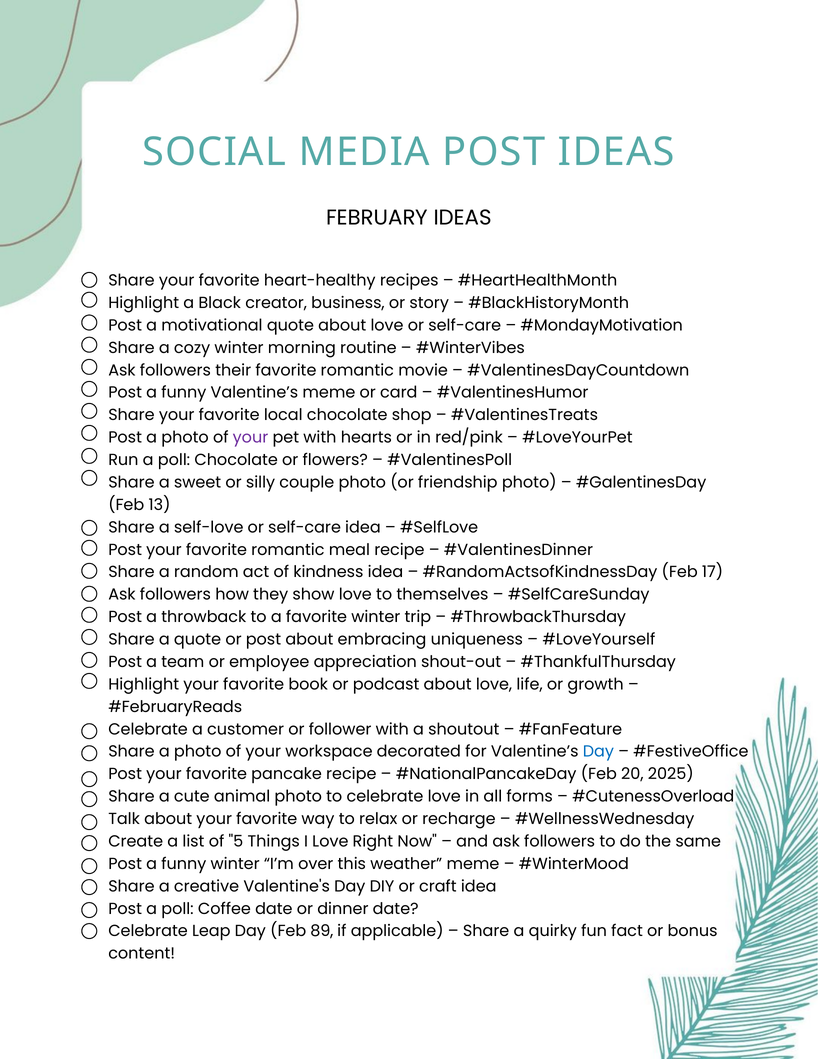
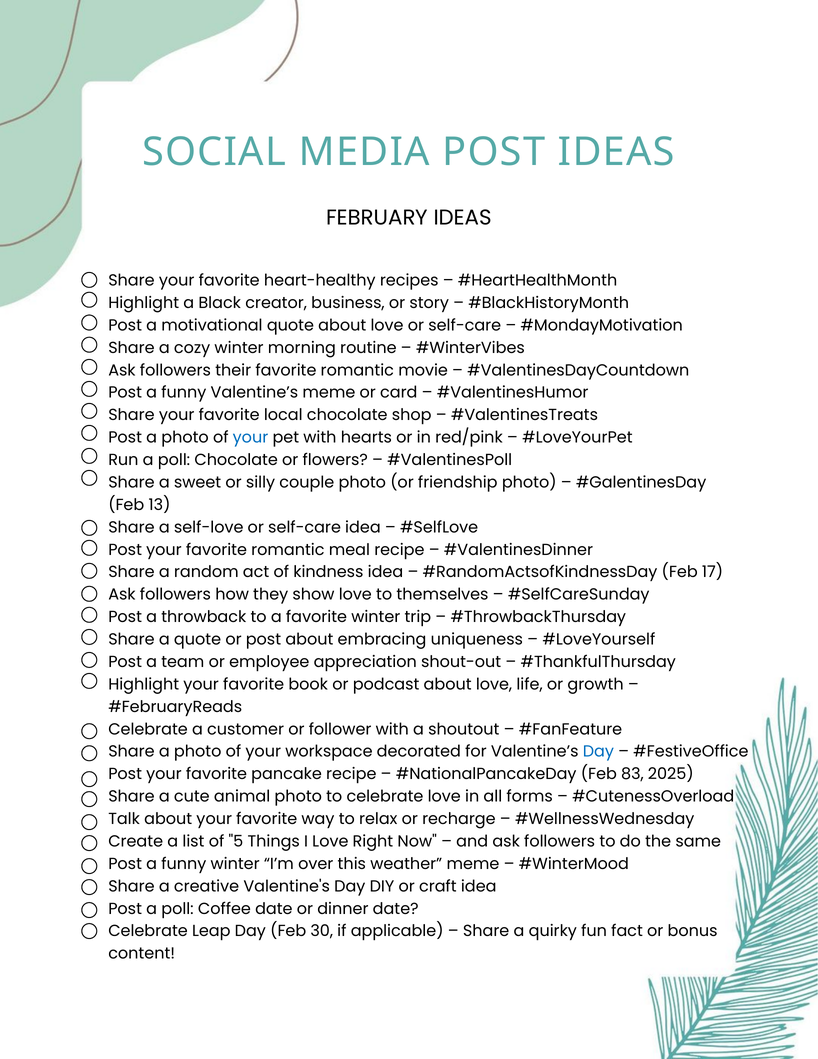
your at (250, 437) colour: purple -> blue
20: 20 -> 83
89: 89 -> 30
